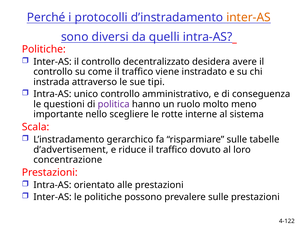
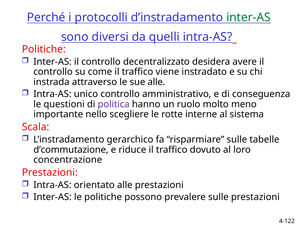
inter-AS at (249, 18) colour: orange -> green
sue tipi: tipi -> alle
d’advertisement: d’advertisement -> d’commutazione
